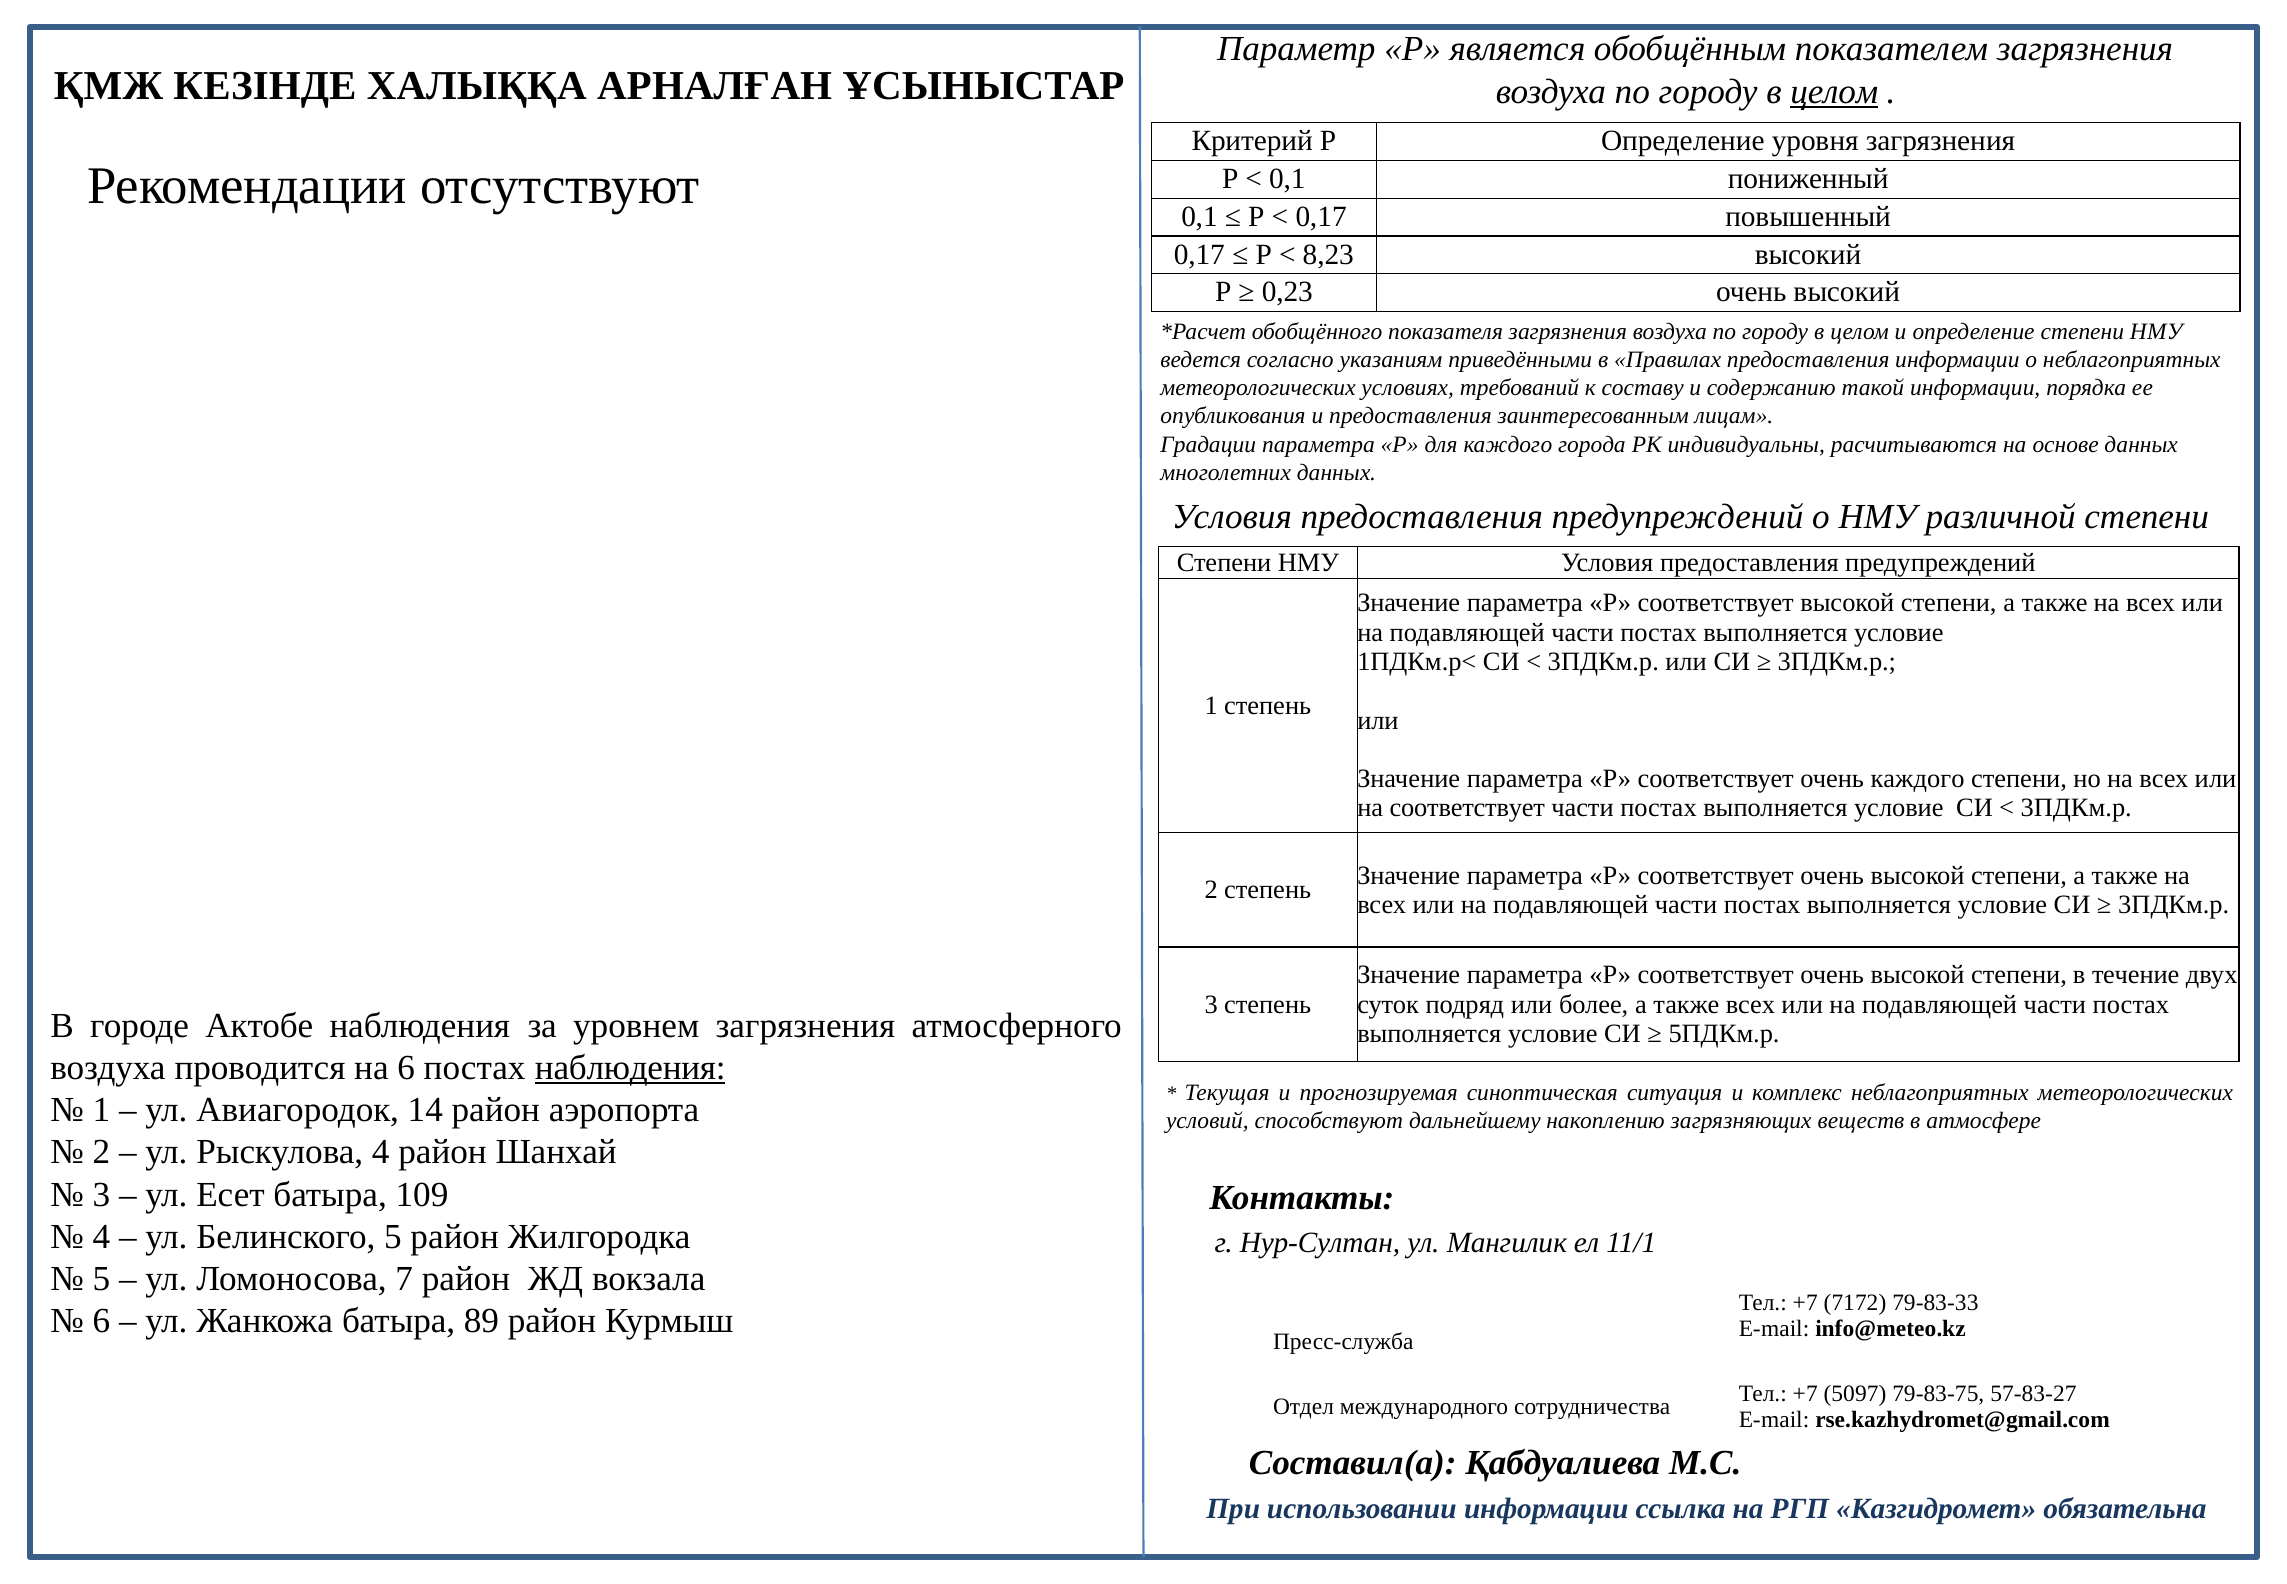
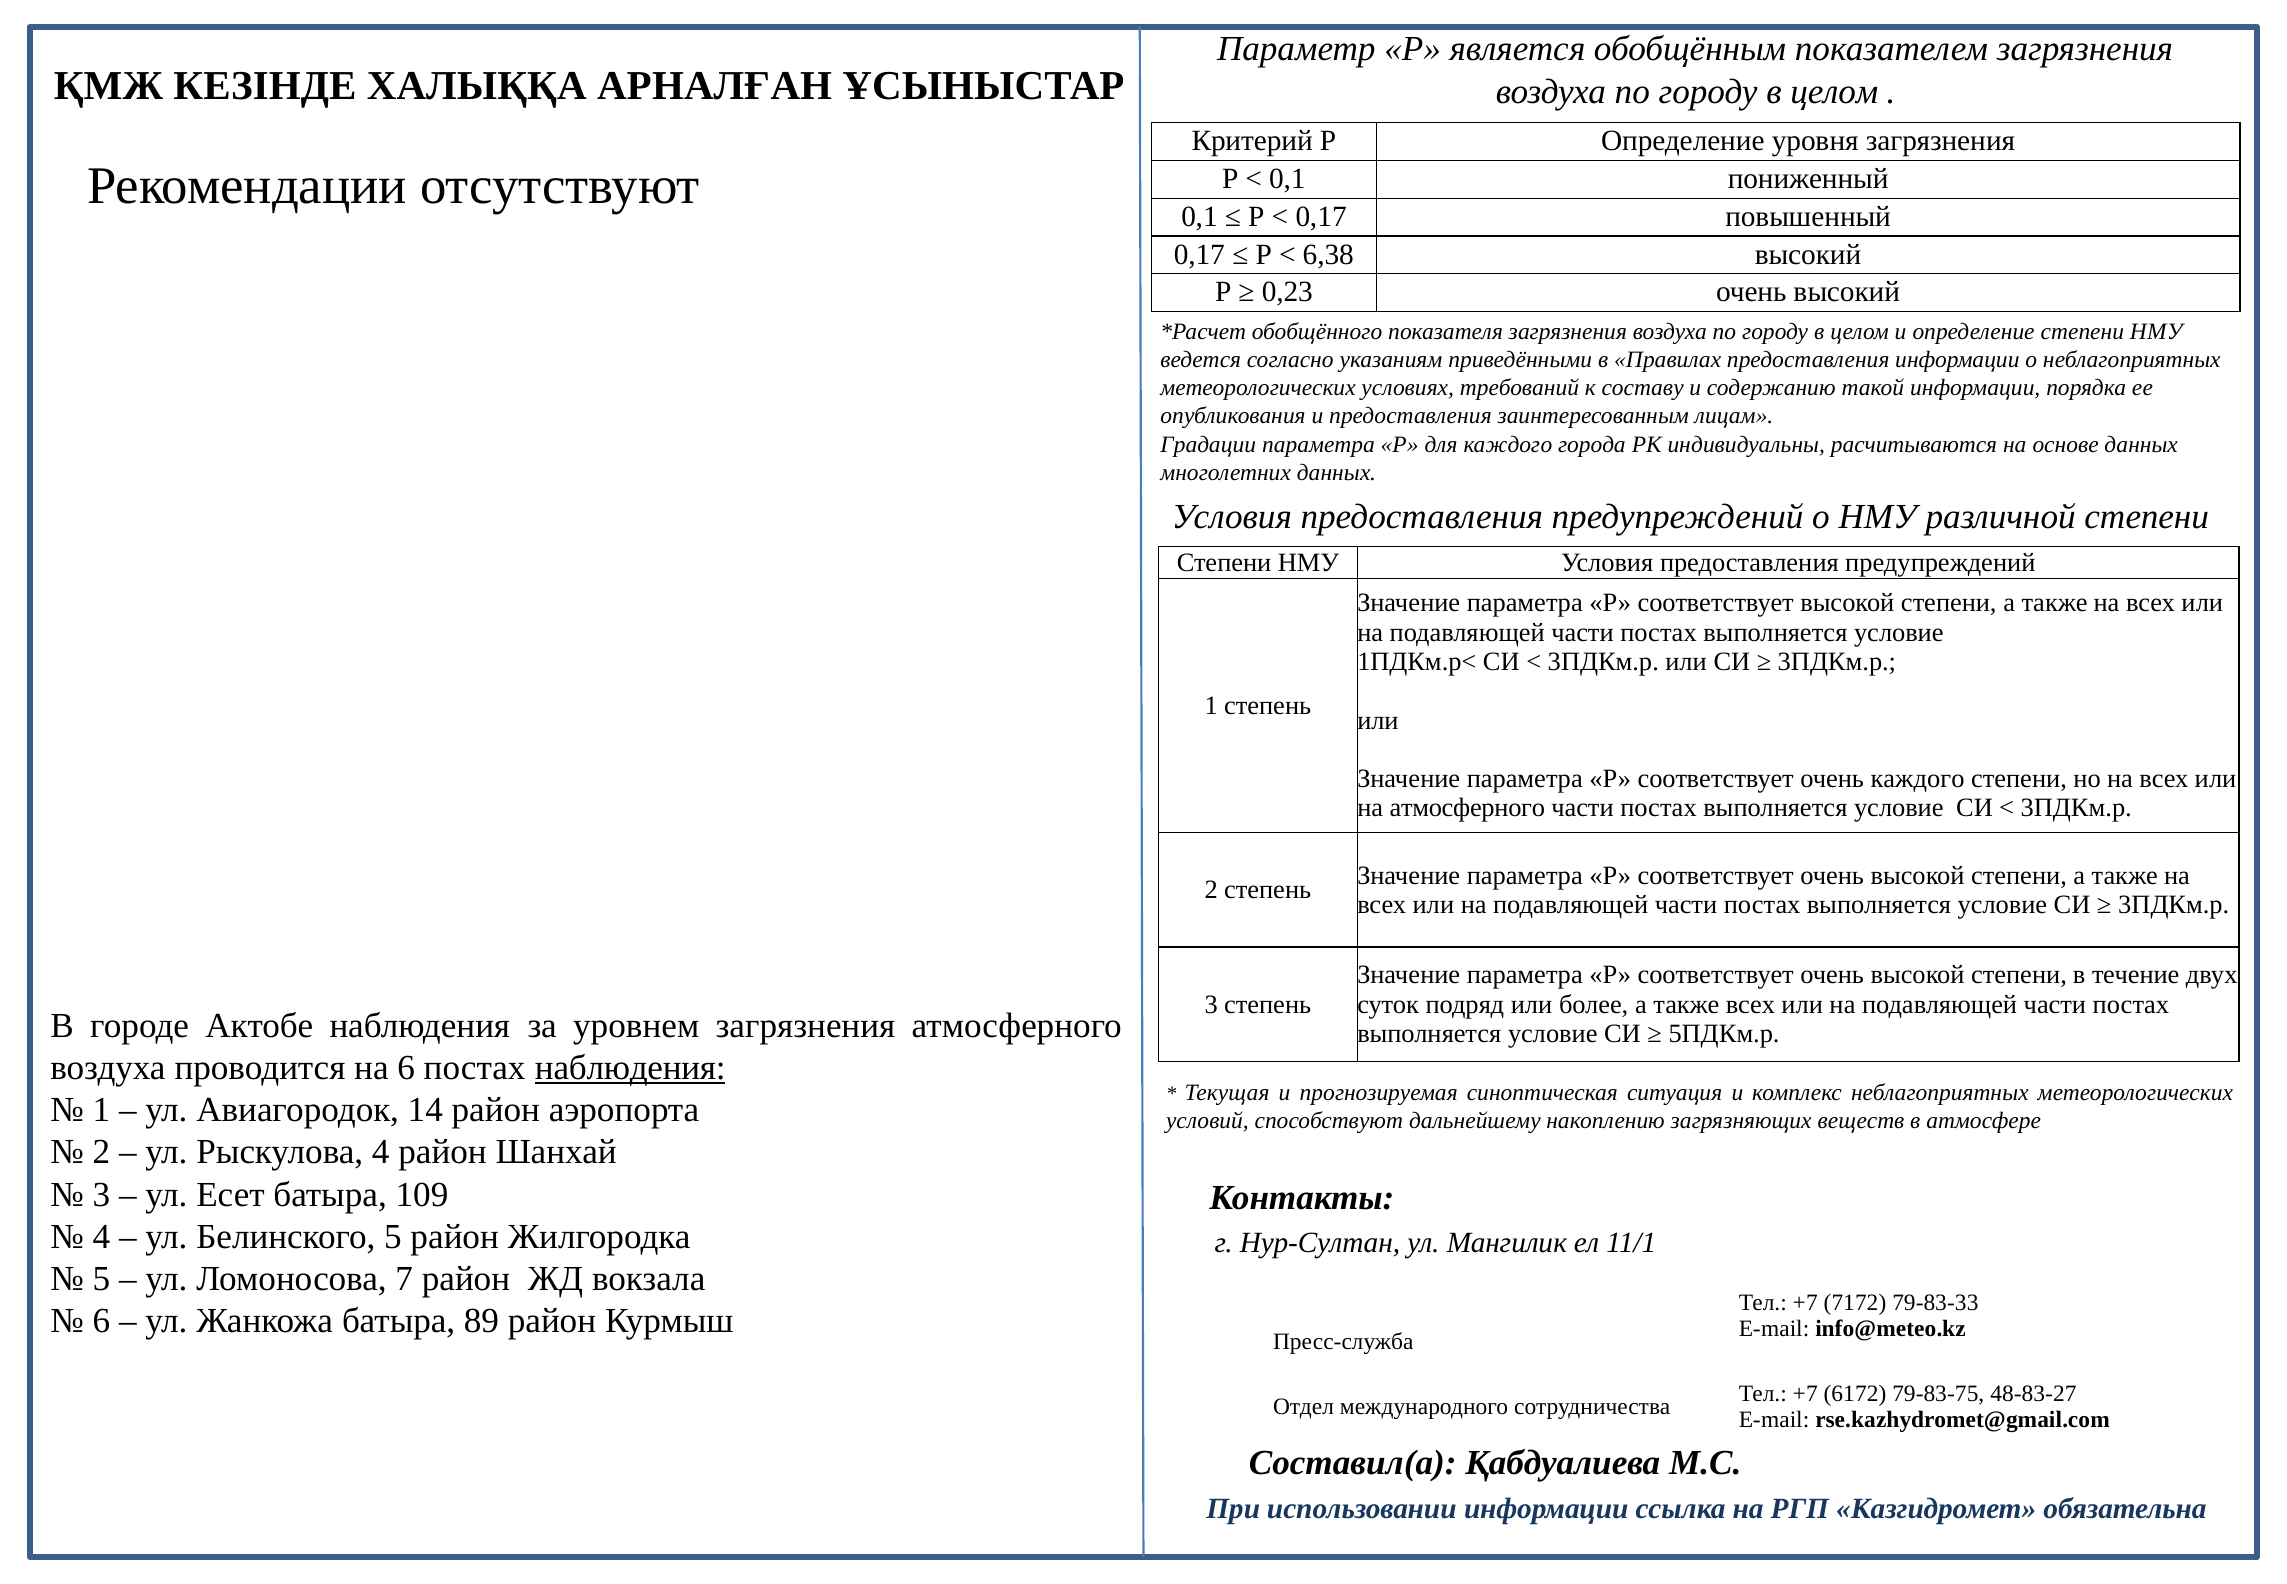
целом at (1834, 92) underline: present -> none
8,23: 8,23 -> 6,38
на соответствует: соответствует -> атмосферного
5097: 5097 -> 6172
57-83-27: 57-83-27 -> 48-83-27
